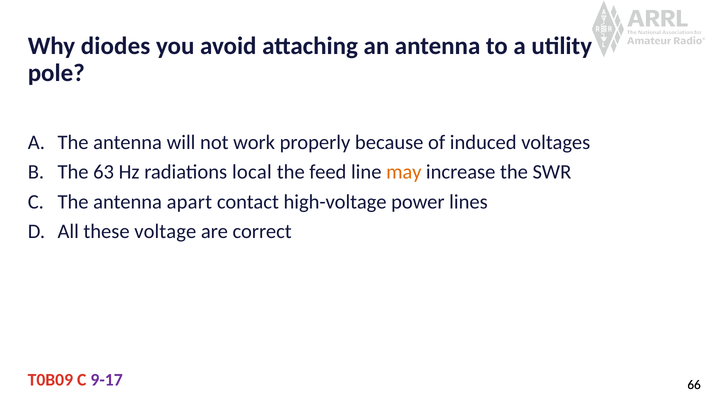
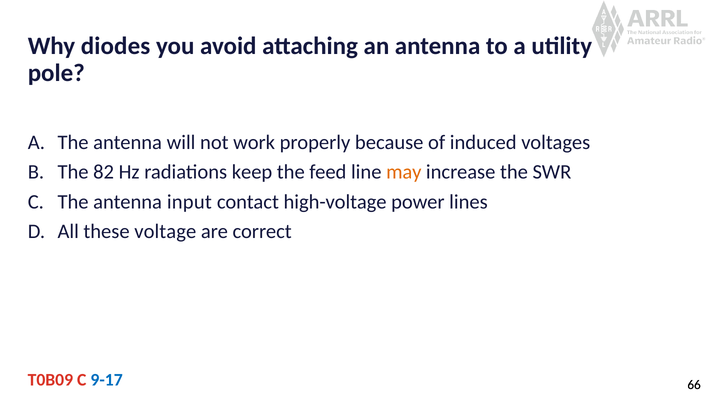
63: 63 -> 82
local: local -> keep
apart: apart -> input
9-17 colour: purple -> blue
